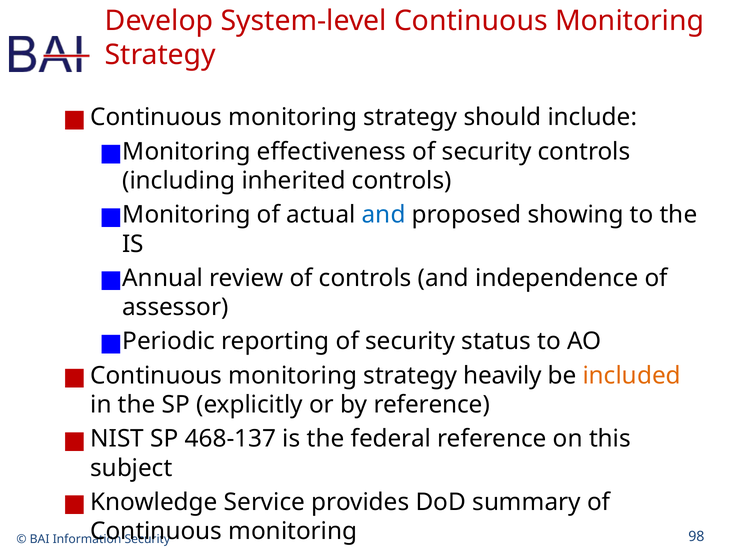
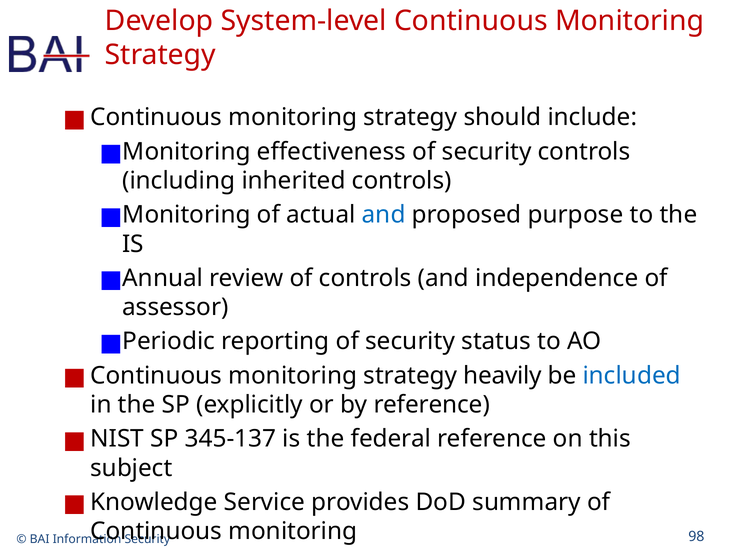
showing: showing -> purpose
included colour: orange -> blue
468-137: 468-137 -> 345-137
